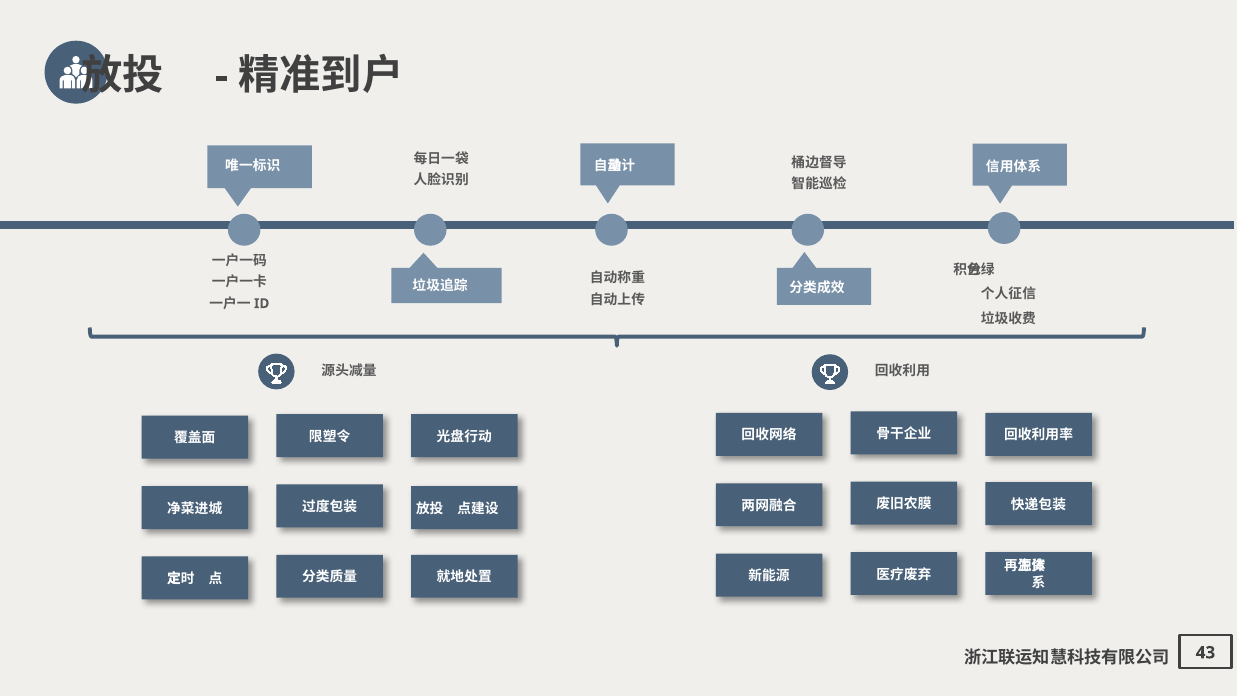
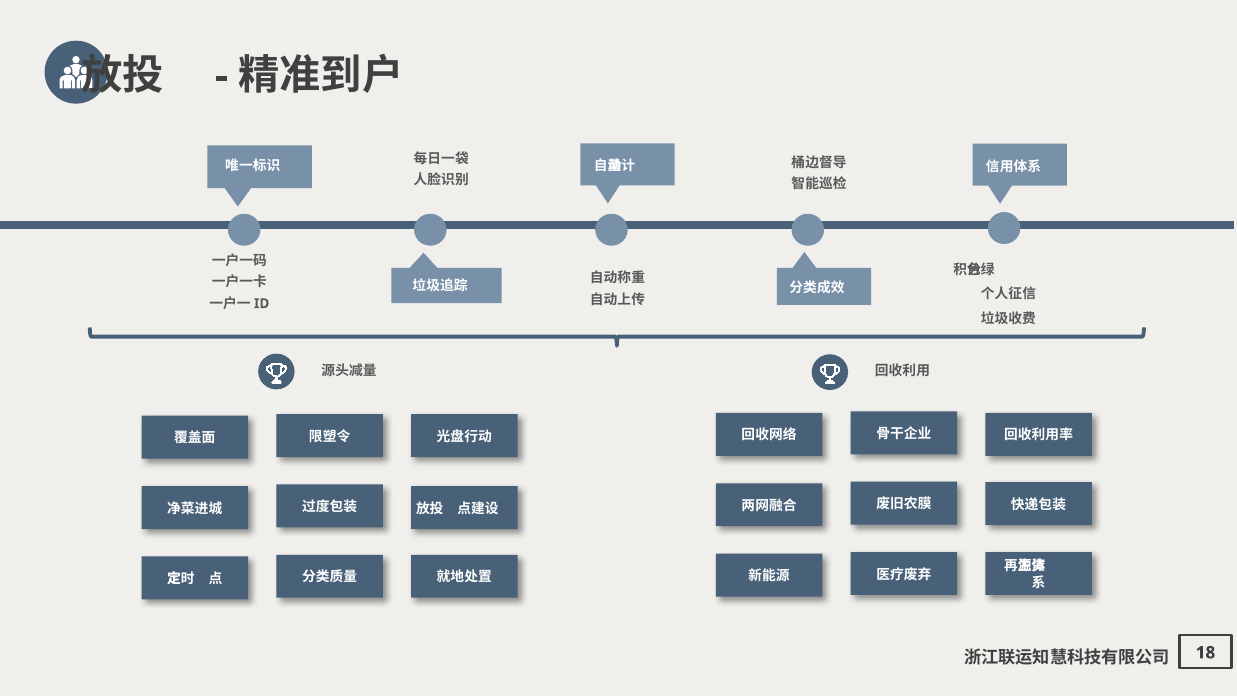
43: 43 -> 18
